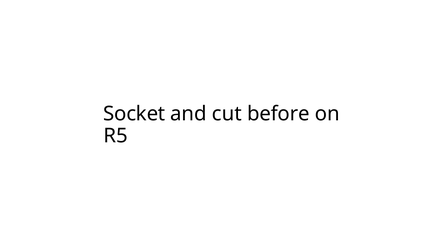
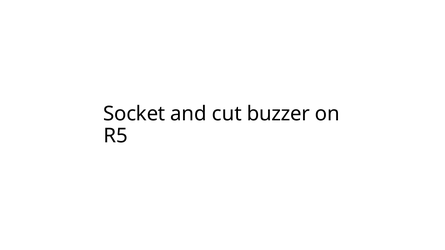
before: before -> buzzer
